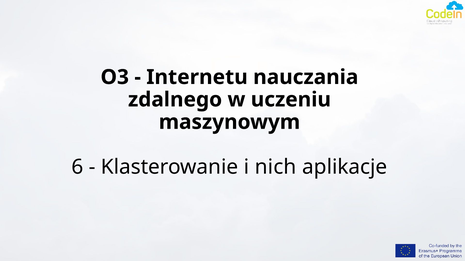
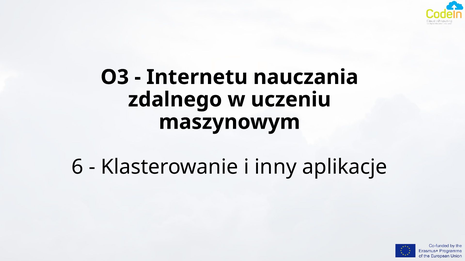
nich: nich -> inny
